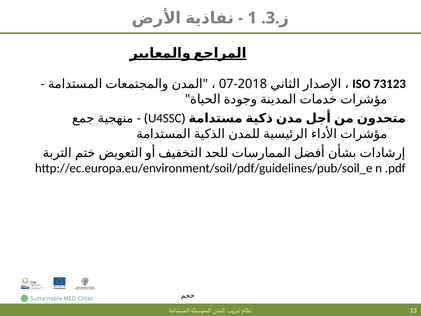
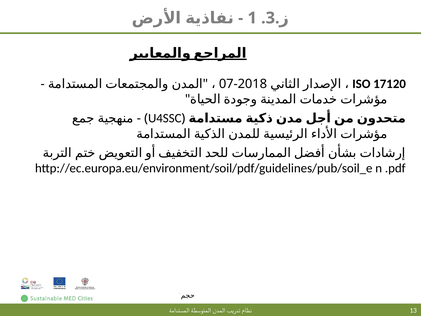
73123: 73123 -> 17120
